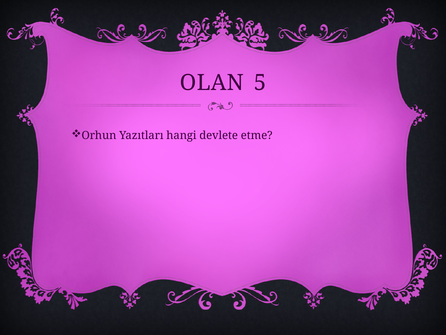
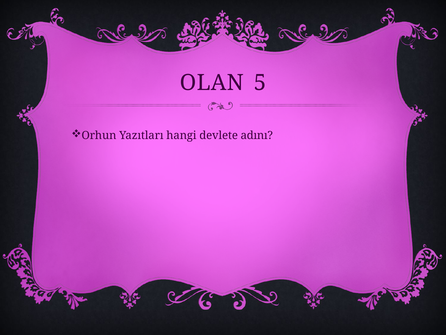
etme: etme -> adını
